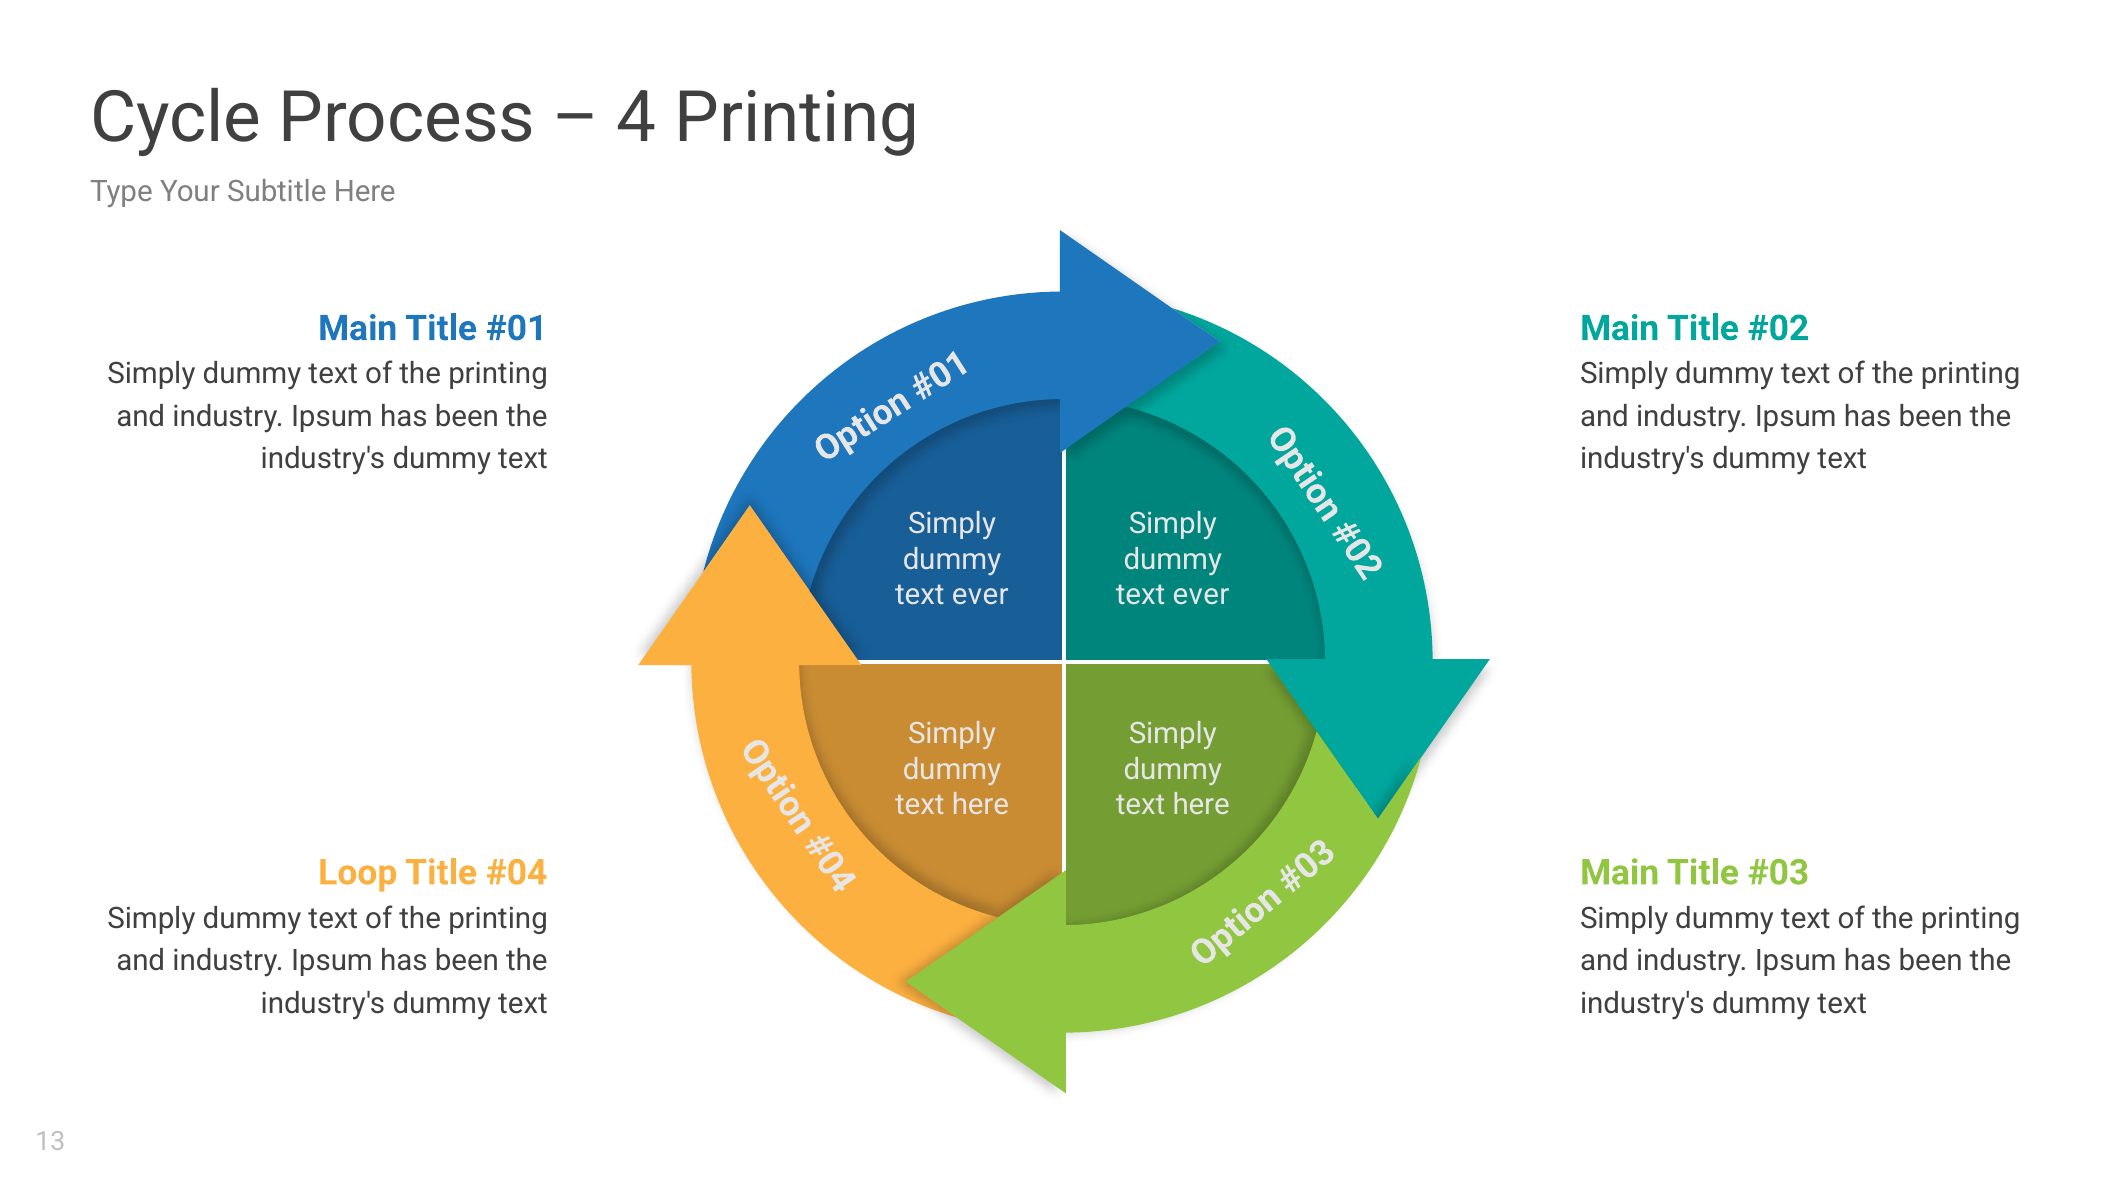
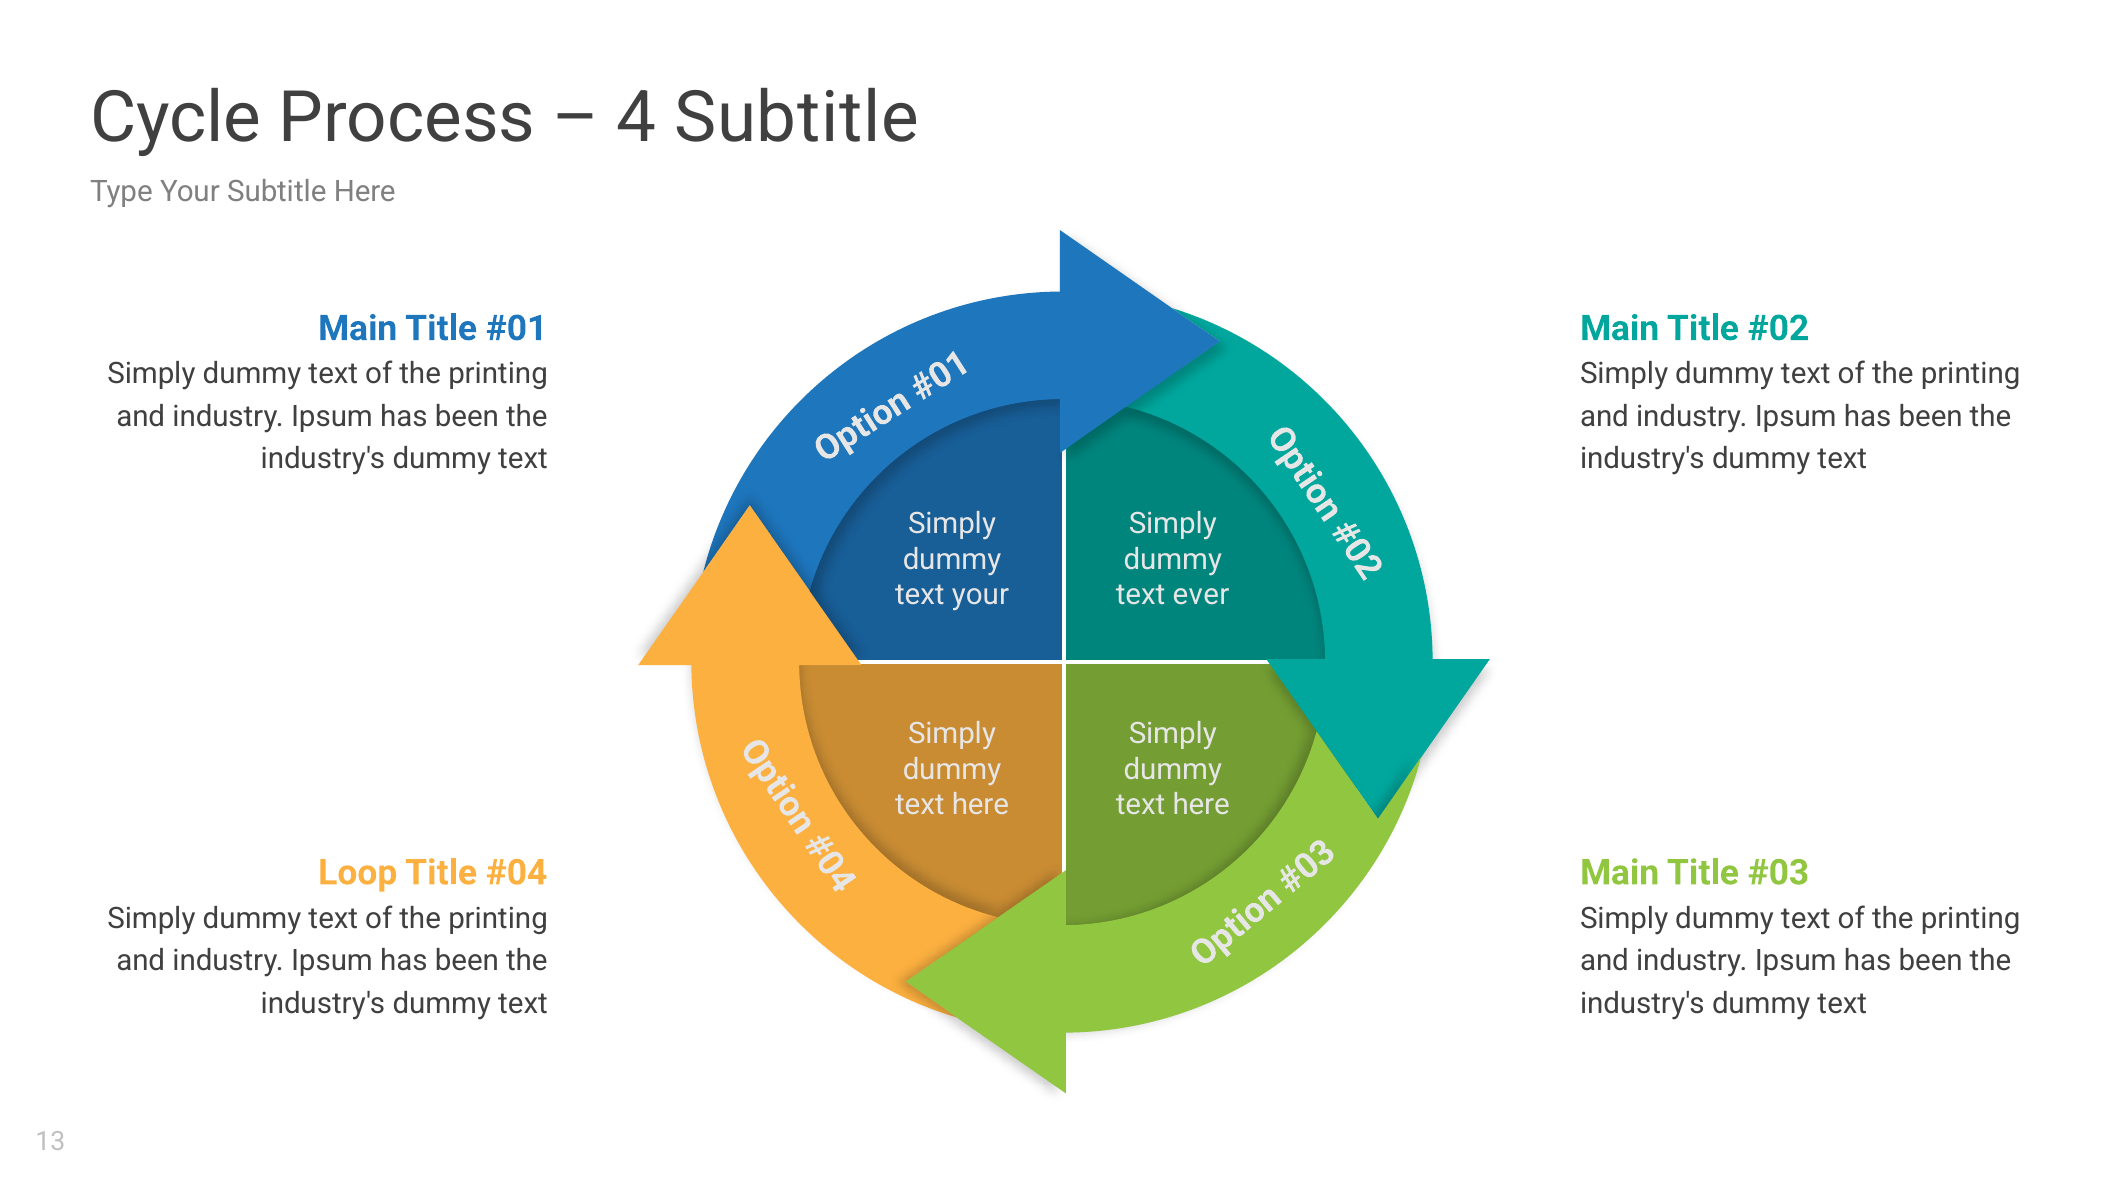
4 Printing: Printing -> Subtitle
ever at (980, 595): ever -> your
